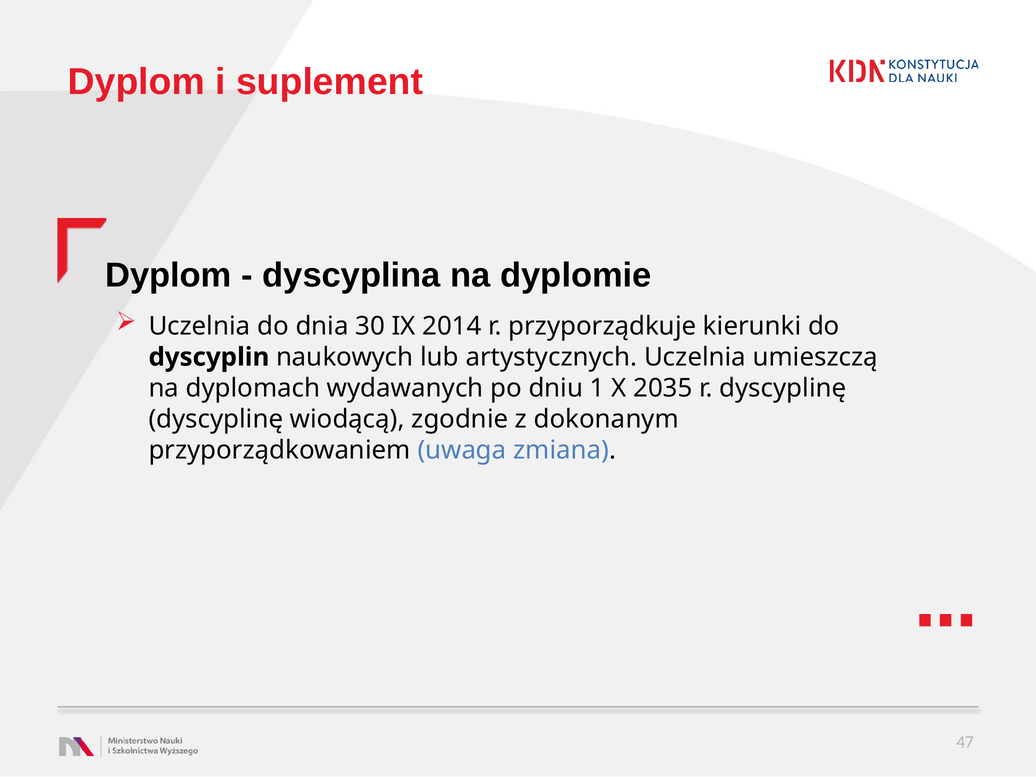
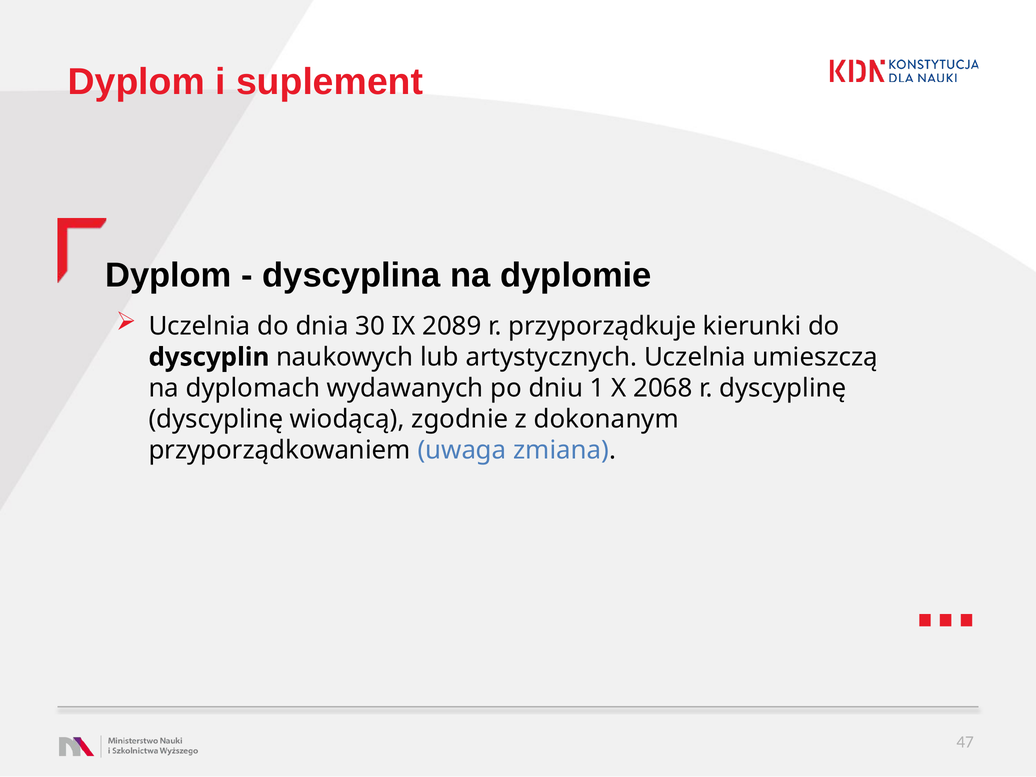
2014: 2014 -> 2089
2035: 2035 -> 2068
